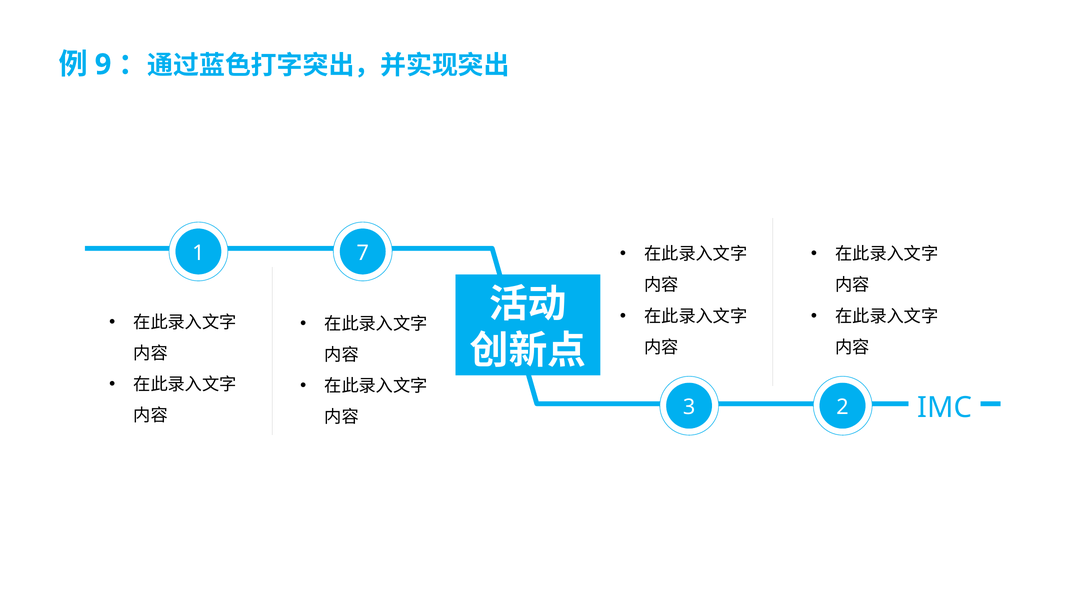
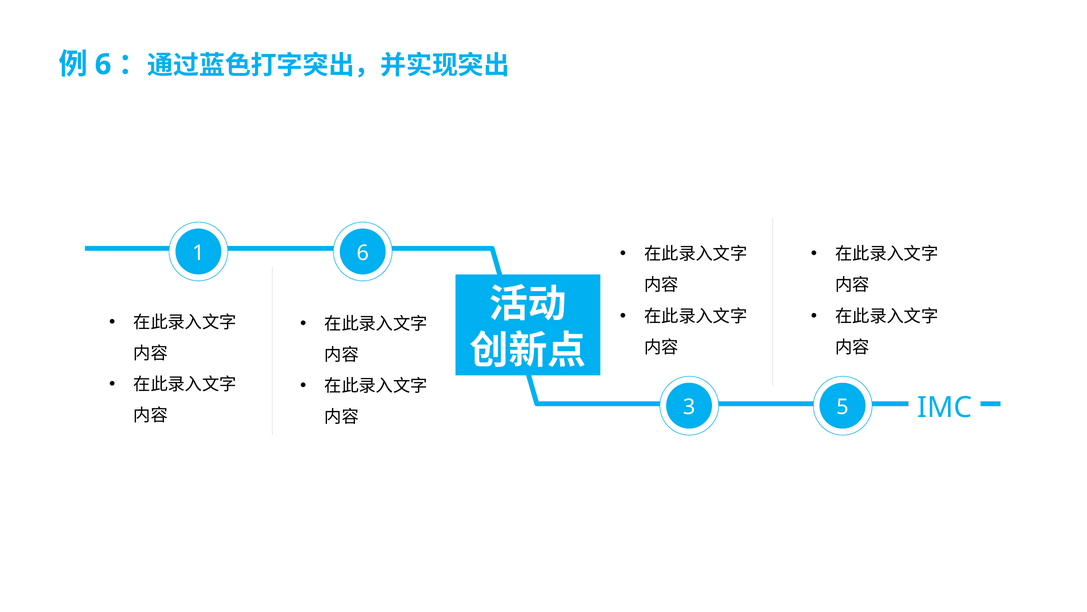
9 at (103, 64): 9 -> 6
1 7: 7 -> 6
2: 2 -> 5
